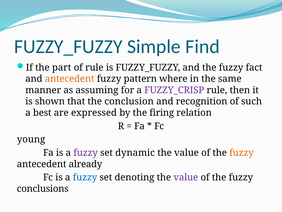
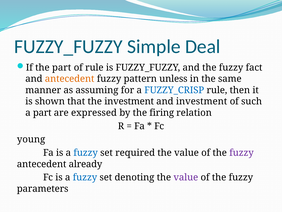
Find: Find -> Deal
where: where -> unless
FUZZY_CRISP colour: purple -> blue
the conclusion: conclusion -> investment
and recognition: recognition -> investment
a best: best -> part
fuzzy at (86, 152) colour: purple -> blue
dynamic: dynamic -> required
fuzzy at (242, 152) colour: orange -> purple
conclusions: conclusions -> parameters
